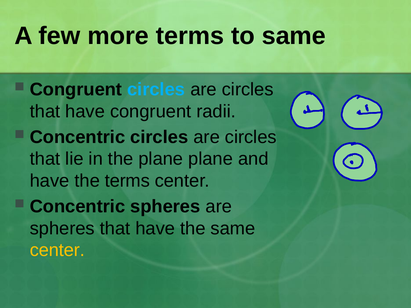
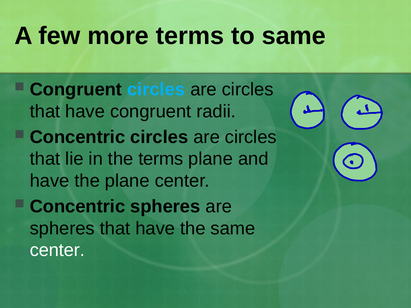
the plane: plane -> terms
the terms: terms -> plane
center at (57, 250) colour: yellow -> white
